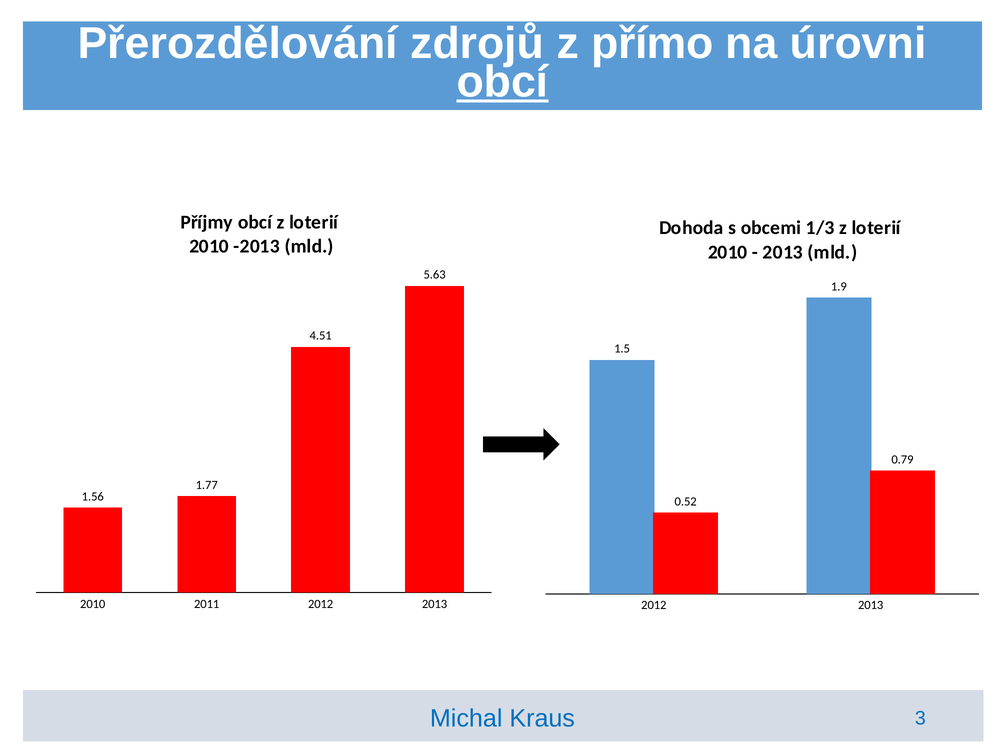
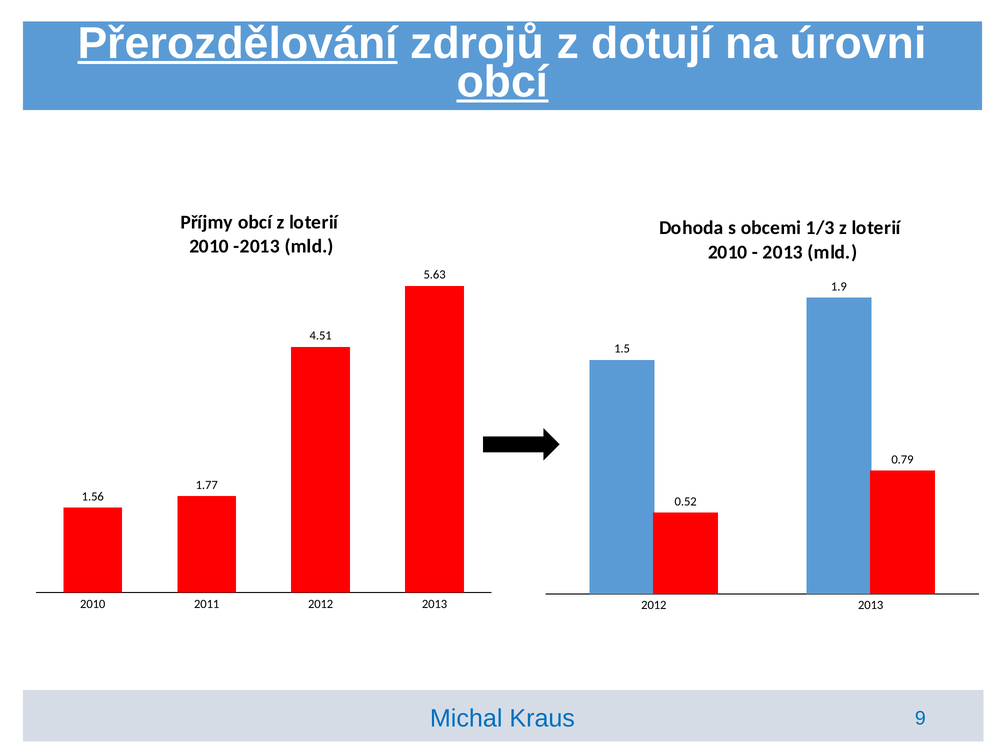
Přerozdělování underline: none -> present
přímo: přímo -> dotují
3: 3 -> 9
